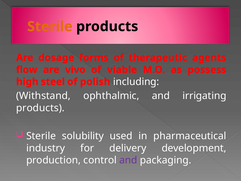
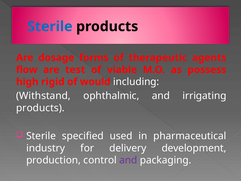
Sterile at (50, 26) colour: orange -> blue
vivo: vivo -> test
steel: steel -> rigid
polish: polish -> would
solubility: solubility -> specified
